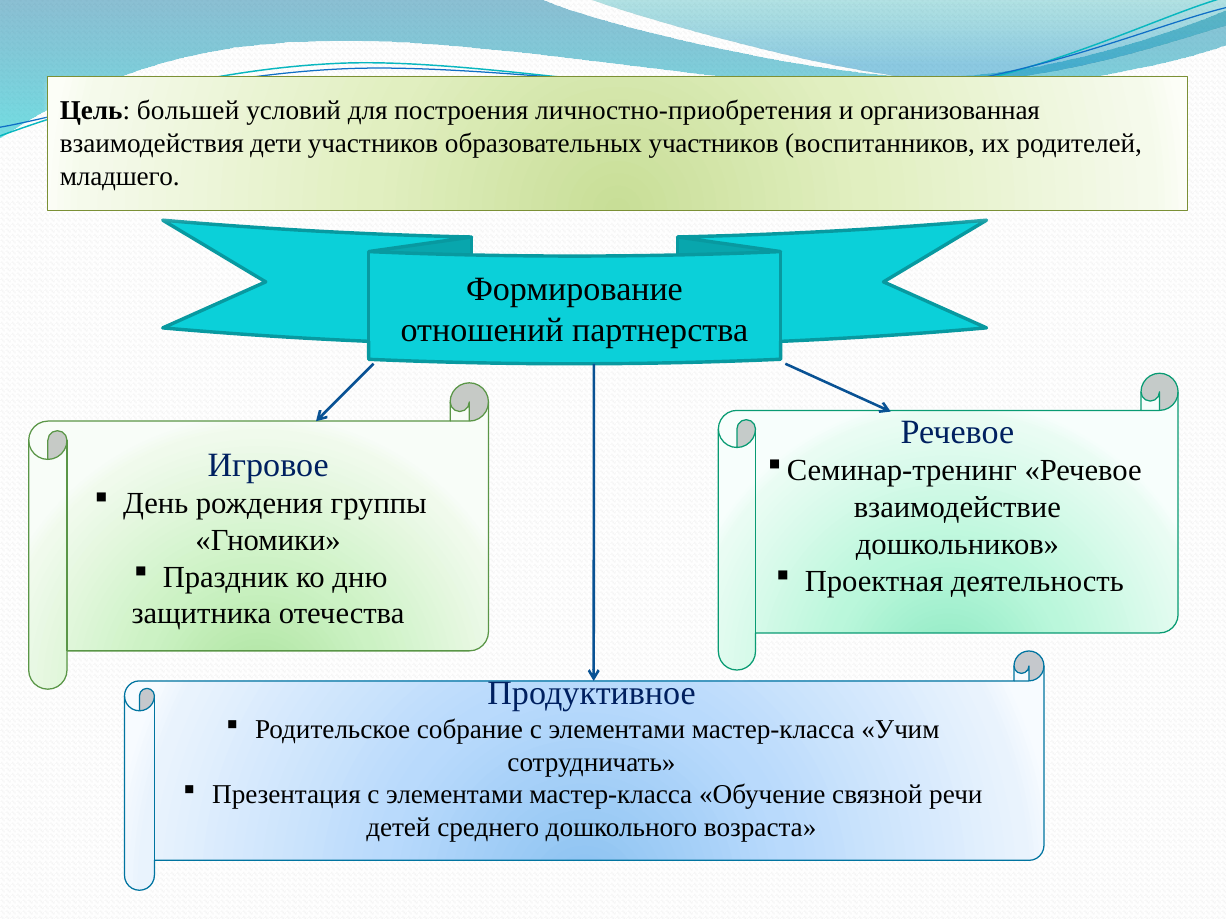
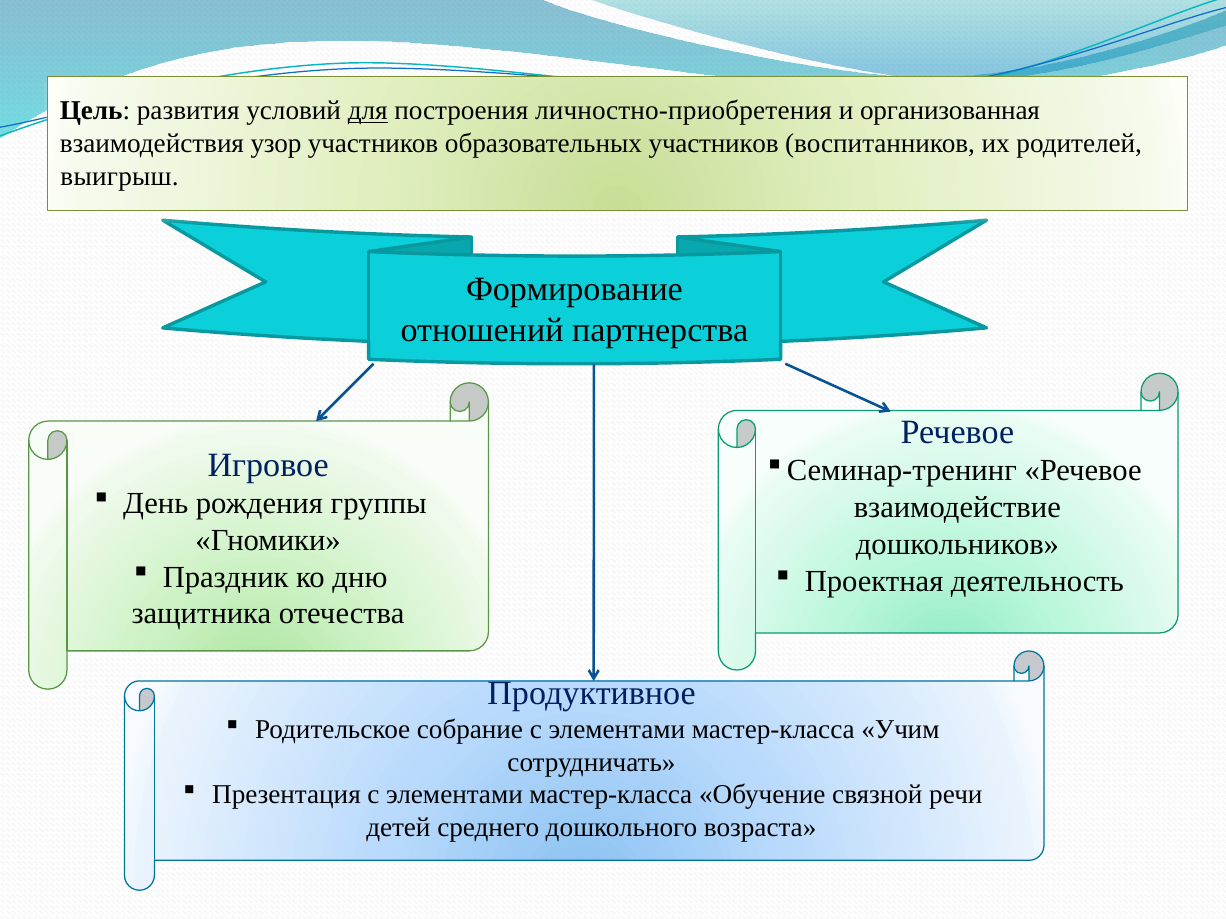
большей: большей -> развития
для underline: none -> present
дети: дети -> узор
младшего: младшего -> выигрыш
